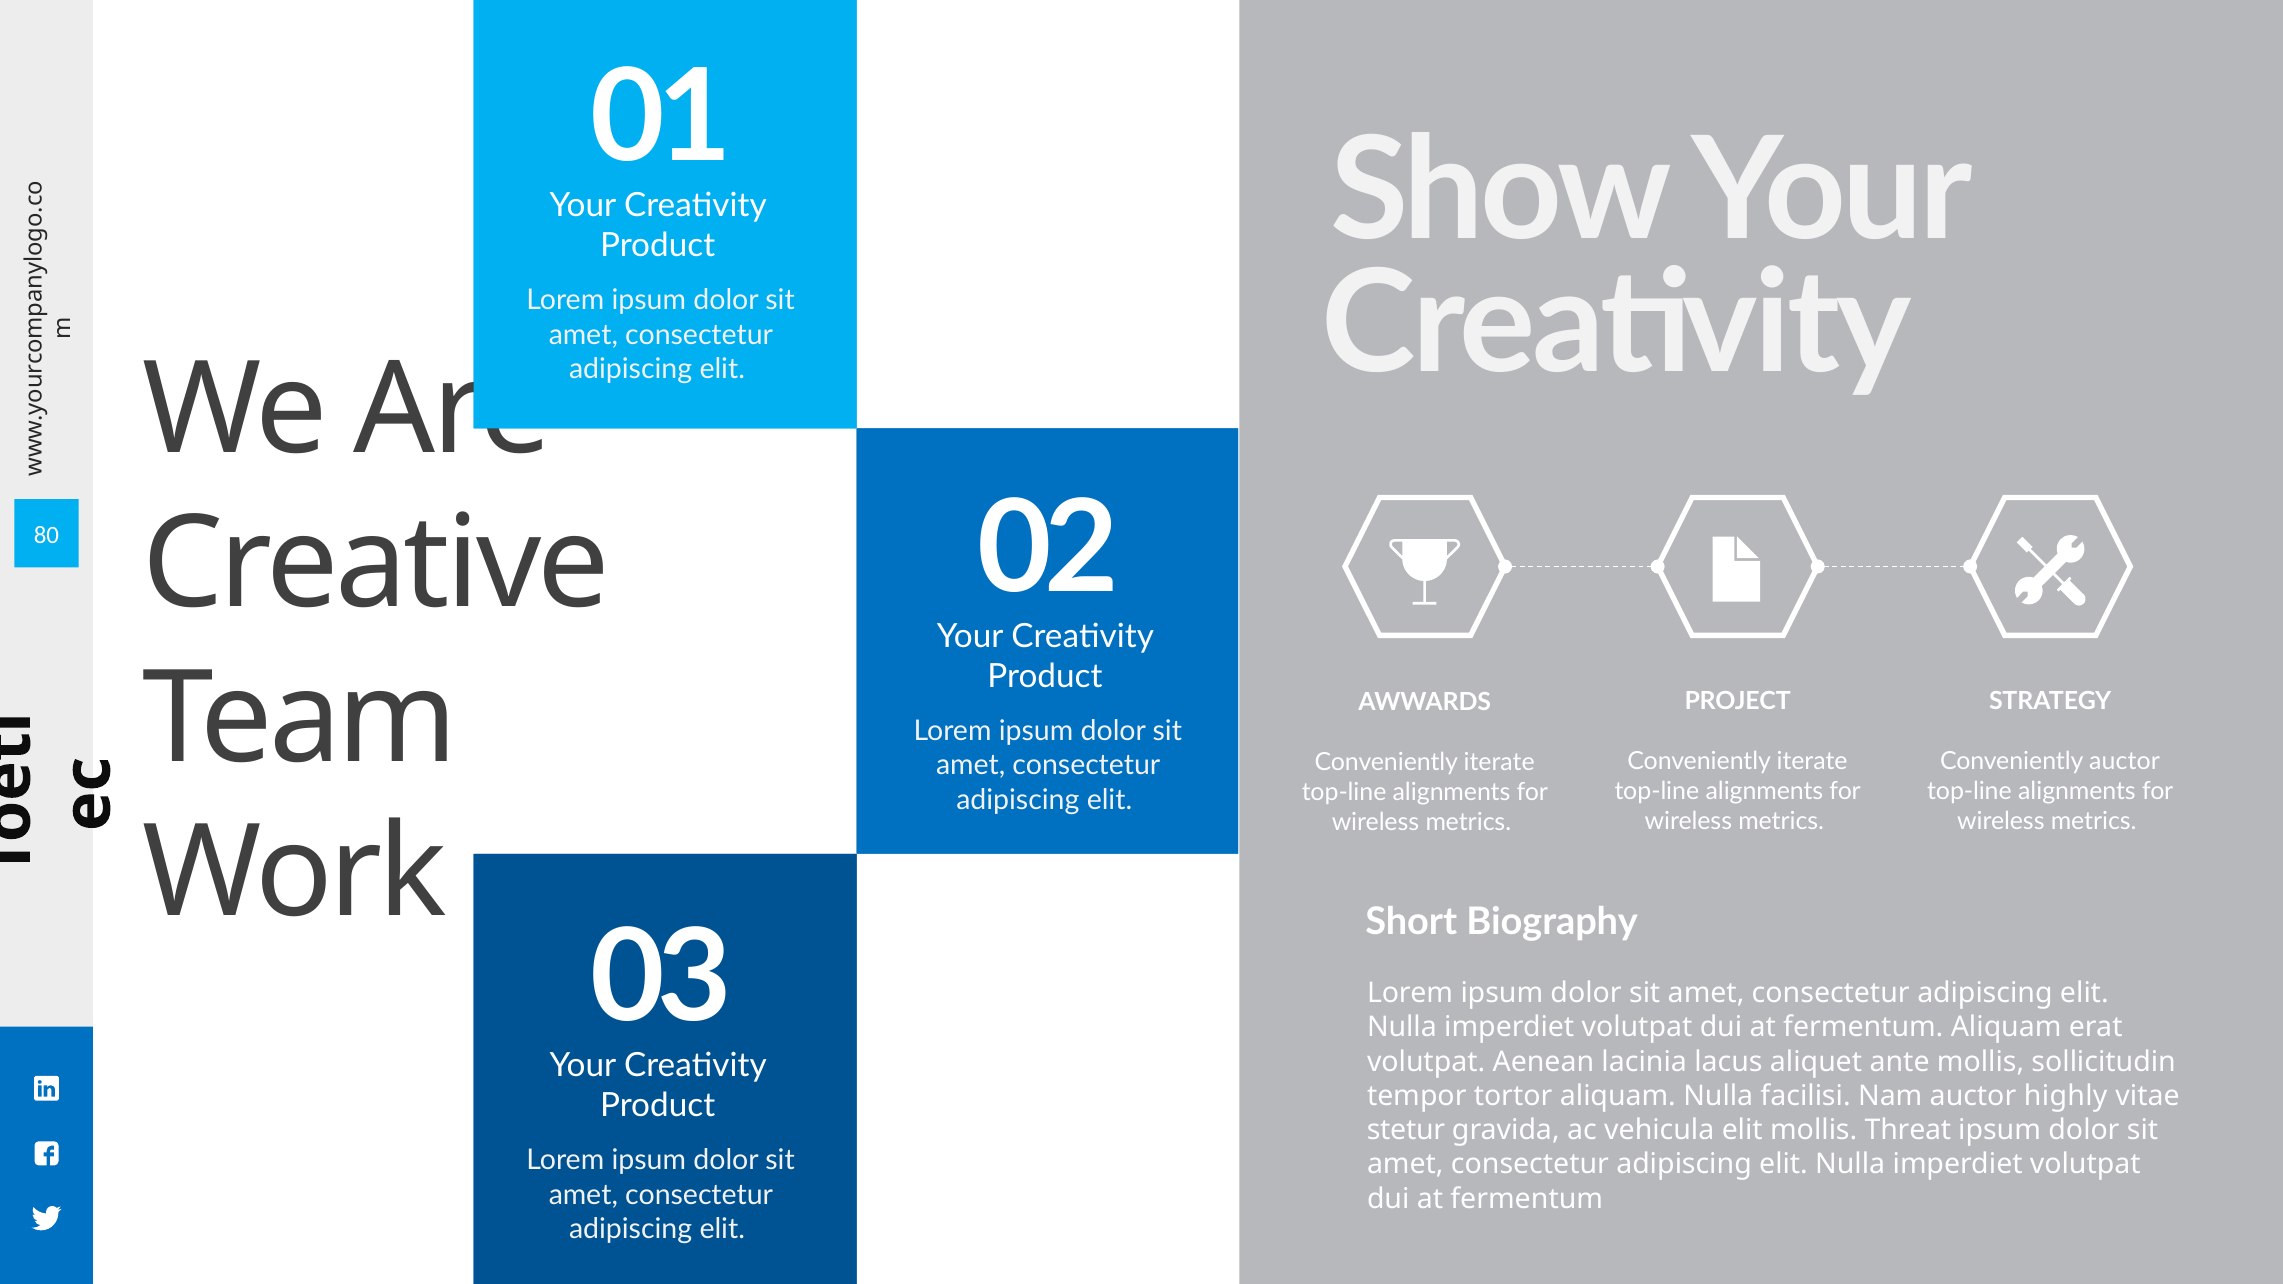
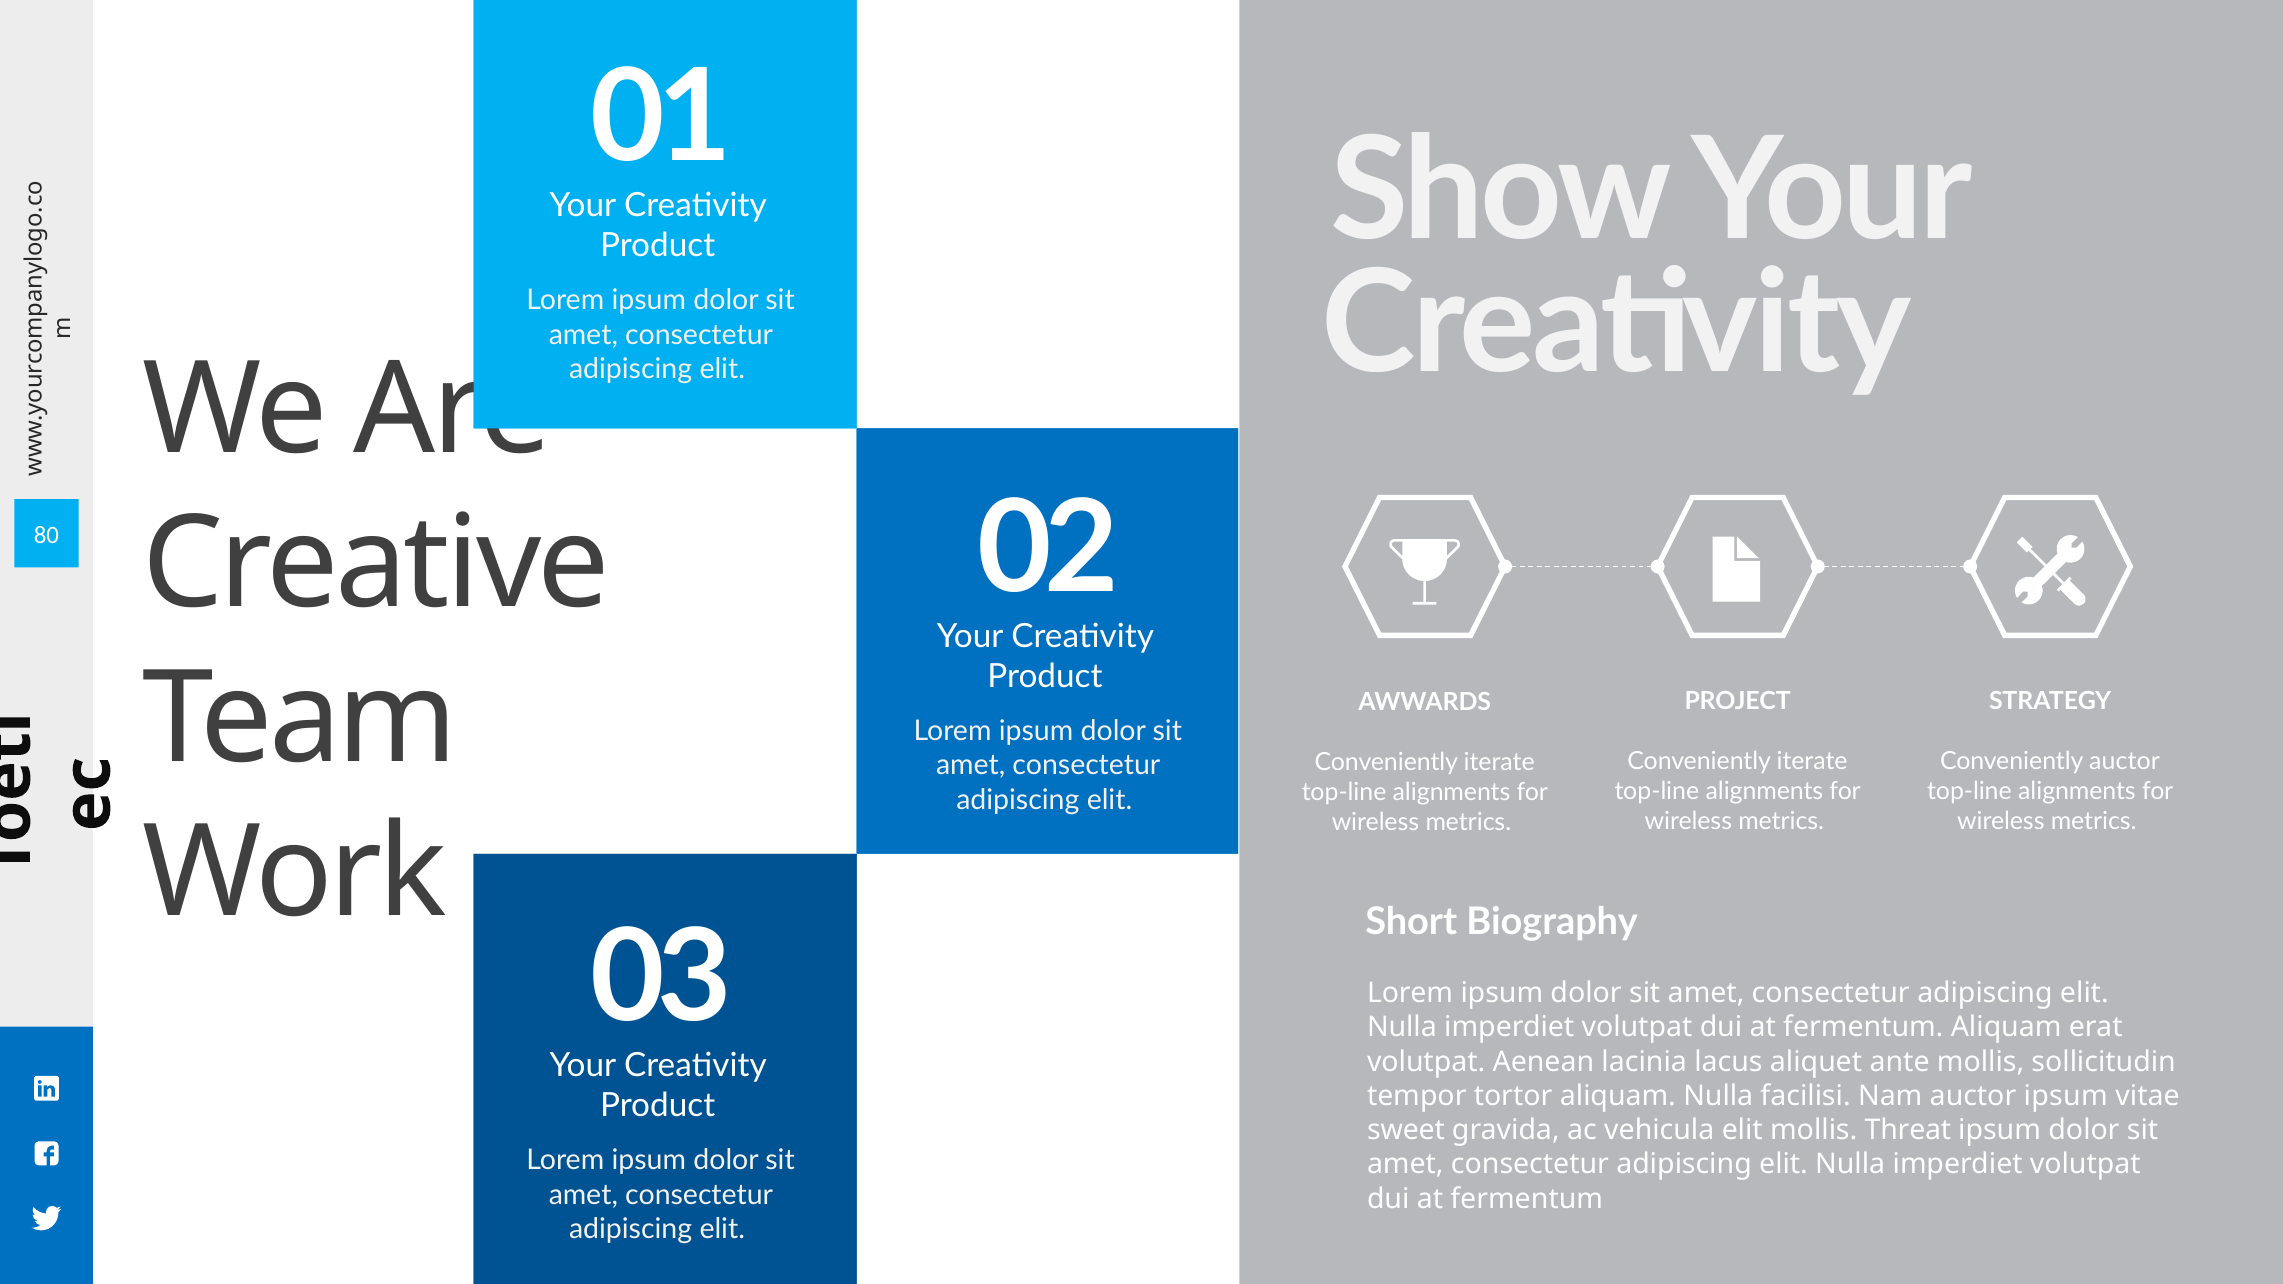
auctor highly: highly -> ipsum
stetur: stetur -> sweet
